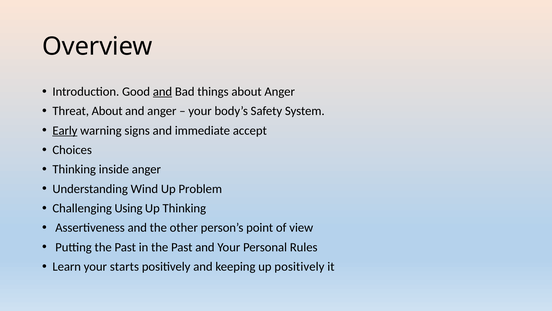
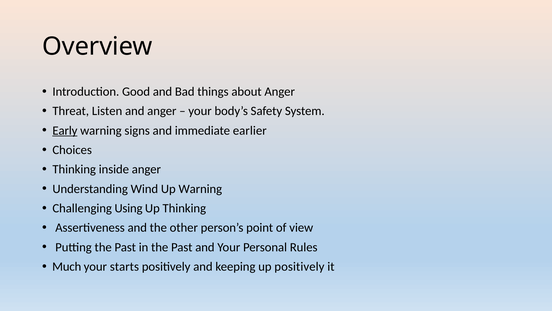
and at (162, 91) underline: present -> none
Threat About: About -> Listen
accept: accept -> earlier
Up Problem: Problem -> Warning
Learn: Learn -> Much
